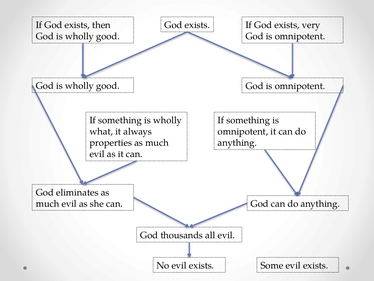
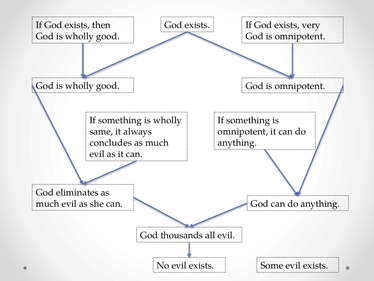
what: what -> same
properties: properties -> concludes
